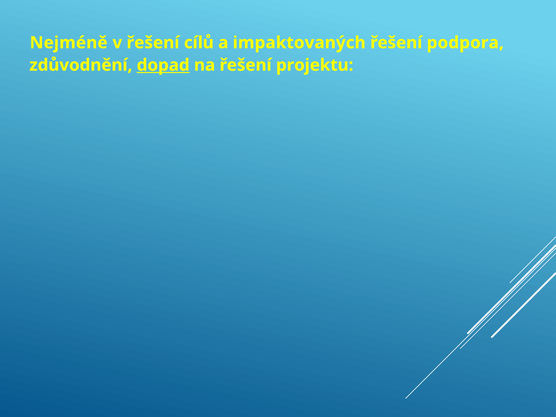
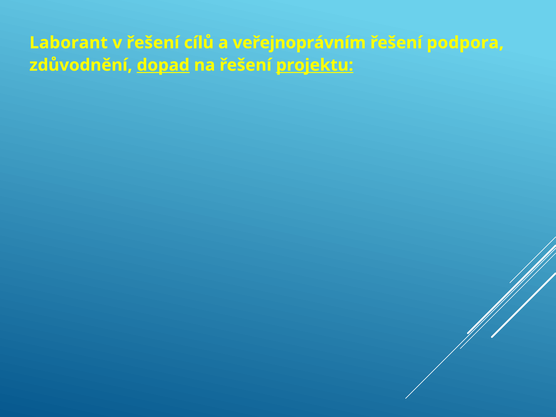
Nejméně: Nejméně -> Laborant
impaktovaných: impaktovaných -> veřejnoprávním
projektu underline: none -> present
